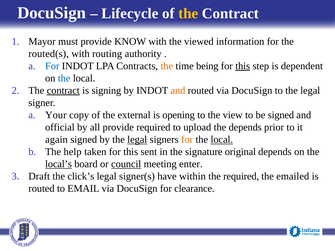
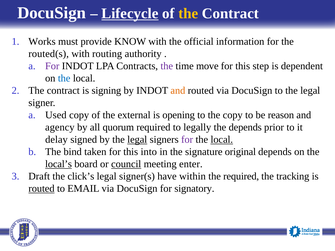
Lifecycle underline: none -> present
Mayor: Mayor -> Works
viewed: viewed -> official
For at (52, 66) colour: blue -> purple
the at (167, 66) colour: orange -> purple
being: being -> move
this at (243, 66) underline: present -> none
contract at (63, 91) underline: present -> none
Your: Your -> Used
the view: view -> copy
be signed: signed -> reason
official: official -> agency
all provide: provide -> quorum
upload: upload -> legally
again: again -> delay
for at (187, 140) colour: orange -> purple
help: help -> bind
sent: sent -> into
emailed: emailed -> tracking
routed at (41, 189) underline: none -> present
clearance: clearance -> signatory
